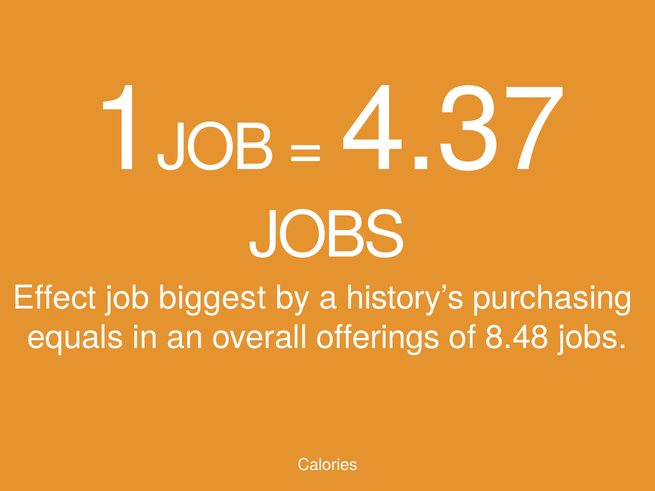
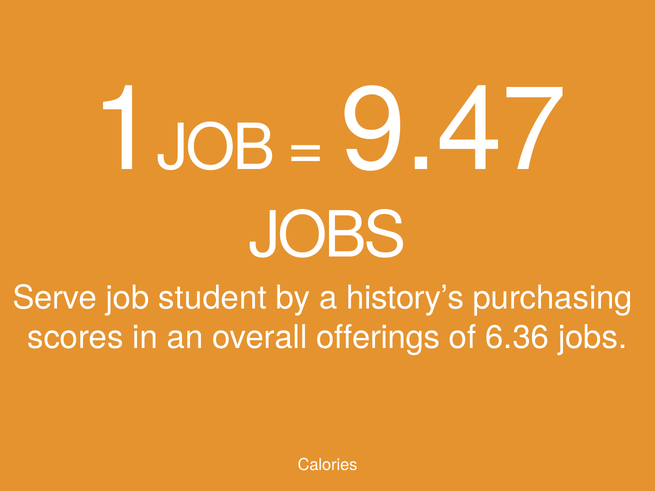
4.37: 4.37 -> 9.47
Effect: Effect -> Serve
biggest: biggest -> student
equals: equals -> scores
8.48: 8.48 -> 6.36
